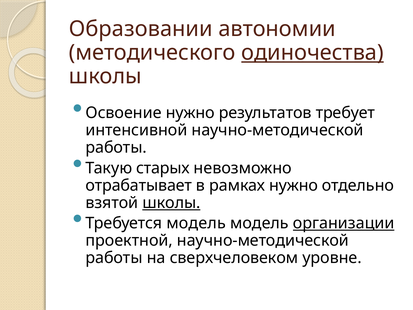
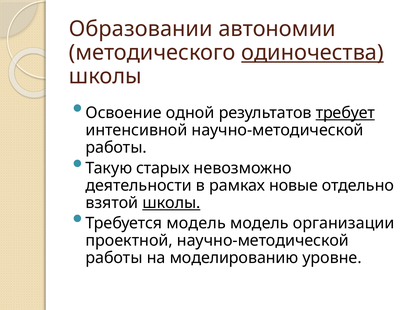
Освоение нужно: нужно -> одной
требует underline: none -> present
отрабатывает: отрабатывает -> деятельности
рамках нужно: нужно -> новые
организации underline: present -> none
сверхчеловеком: сверхчеловеком -> моделированию
